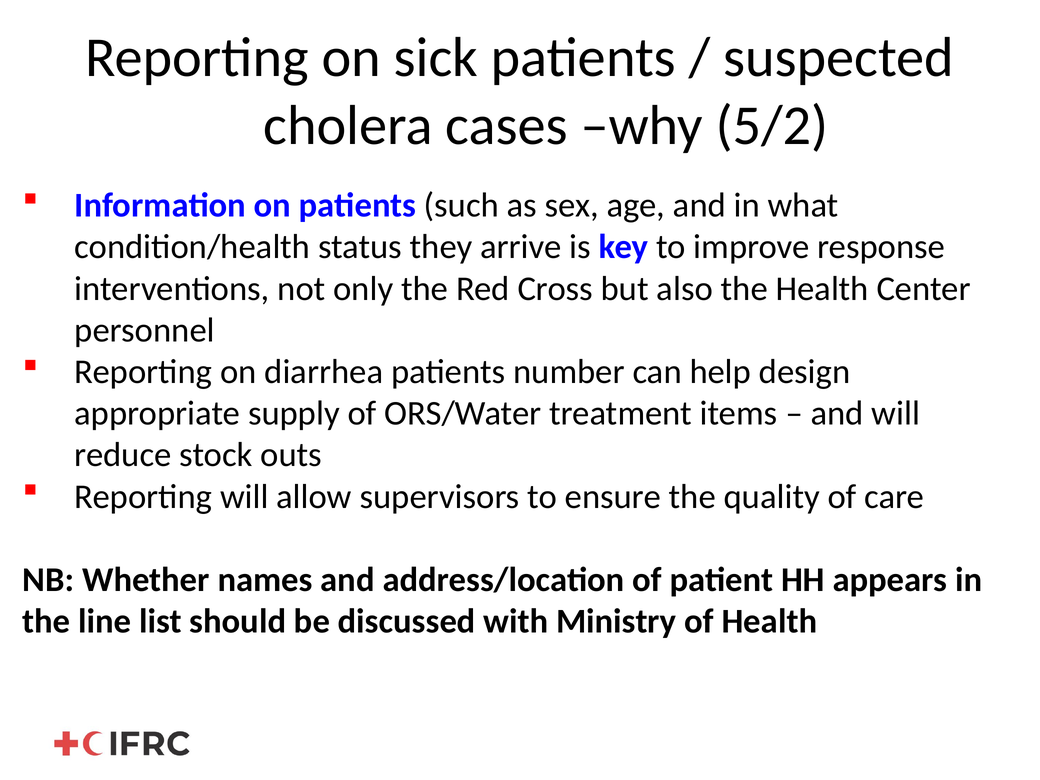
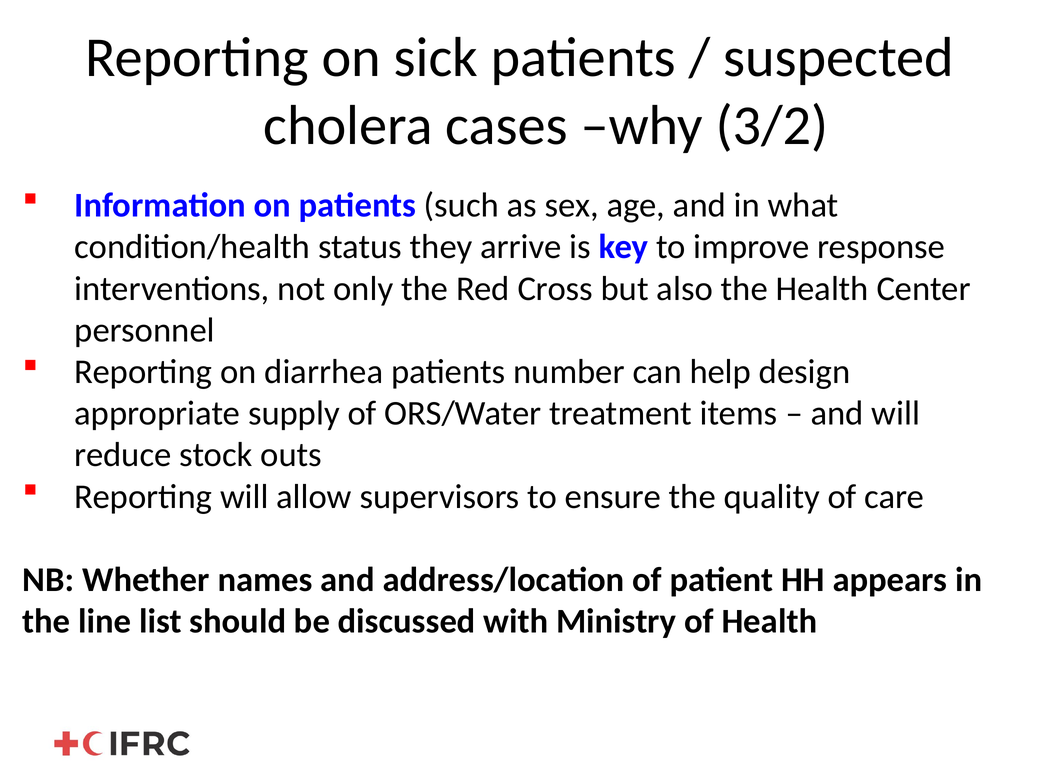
5/2: 5/2 -> 3/2
